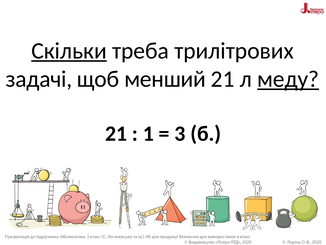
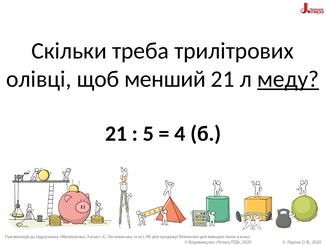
Скільки underline: present -> none
задачі: задачі -> олівці
1: 1 -> 5
3: 3 -> 4
